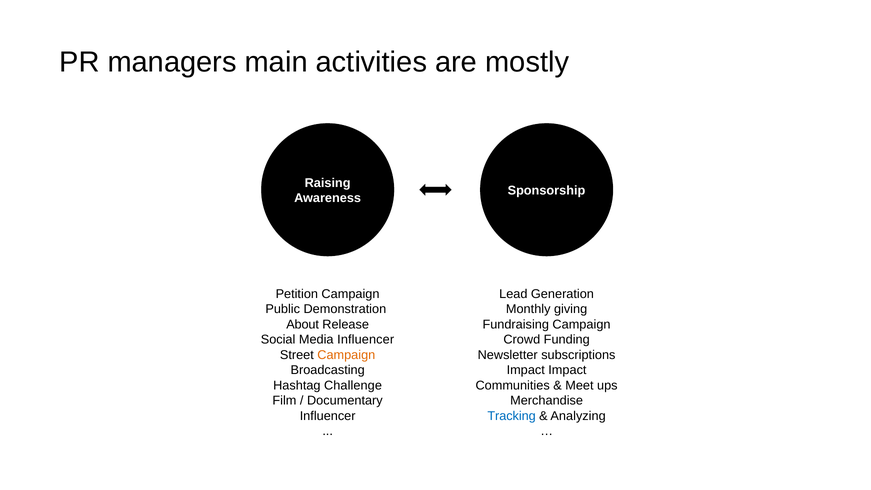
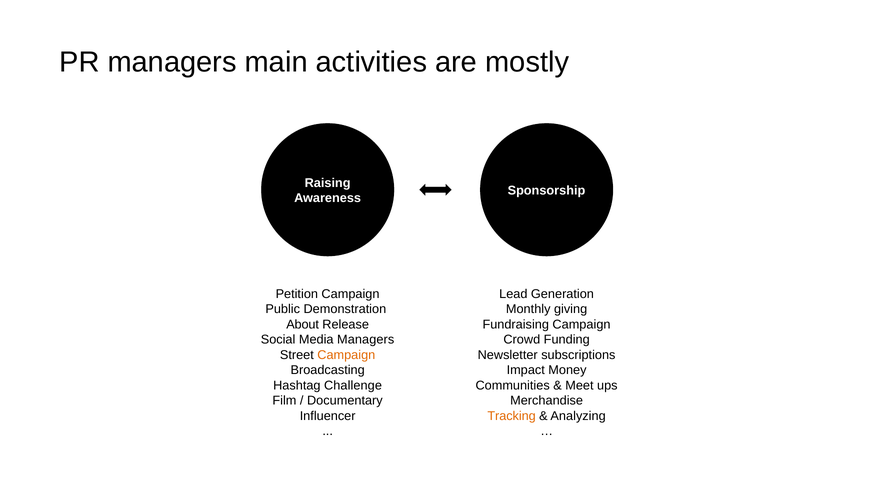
Media Influencer: Influencer -> Managers
Impact Impact: Impact -> Money
Tracking colour: blue -> orange
